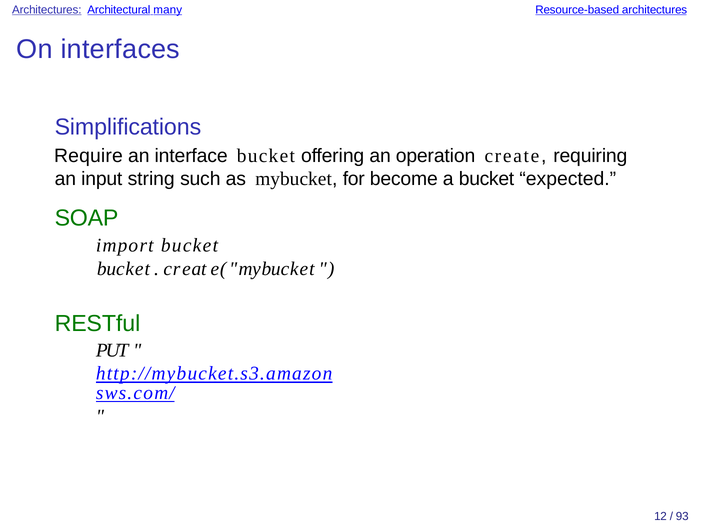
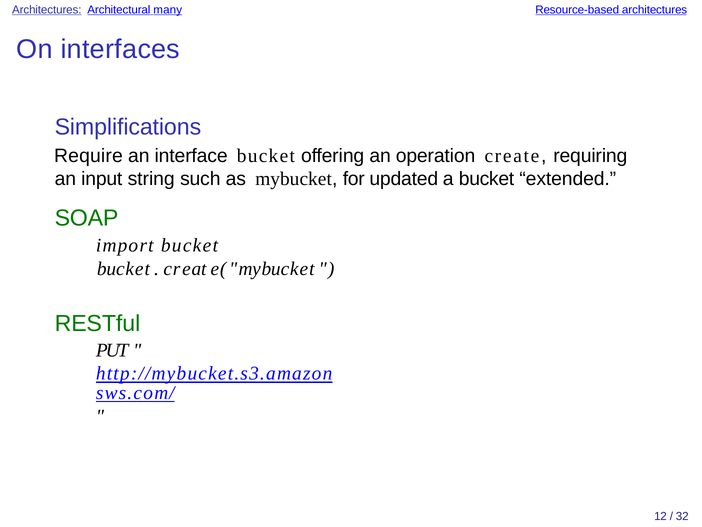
become: become -> updated
expected: expected -> extended
93: 93 -> 32
